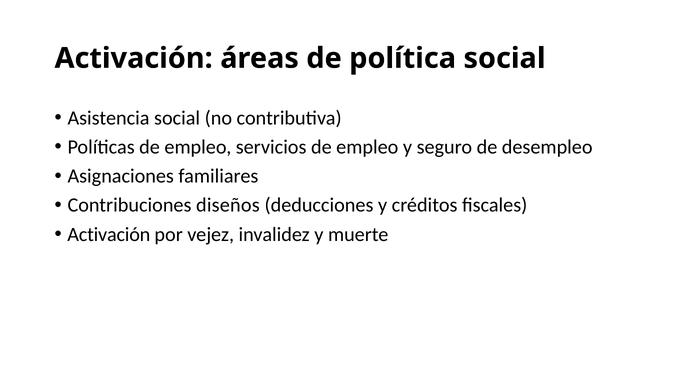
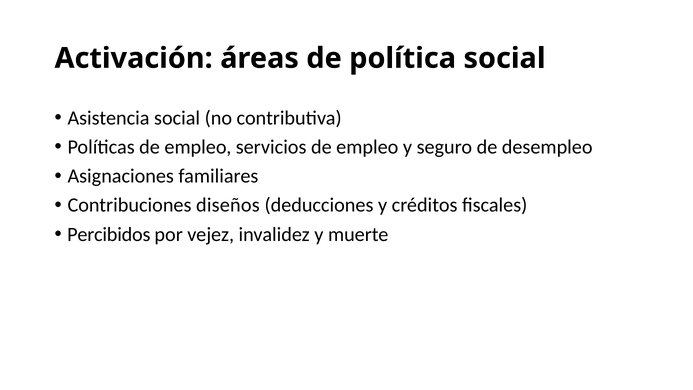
Activación at (109, 234): Activación -> Percibidos
